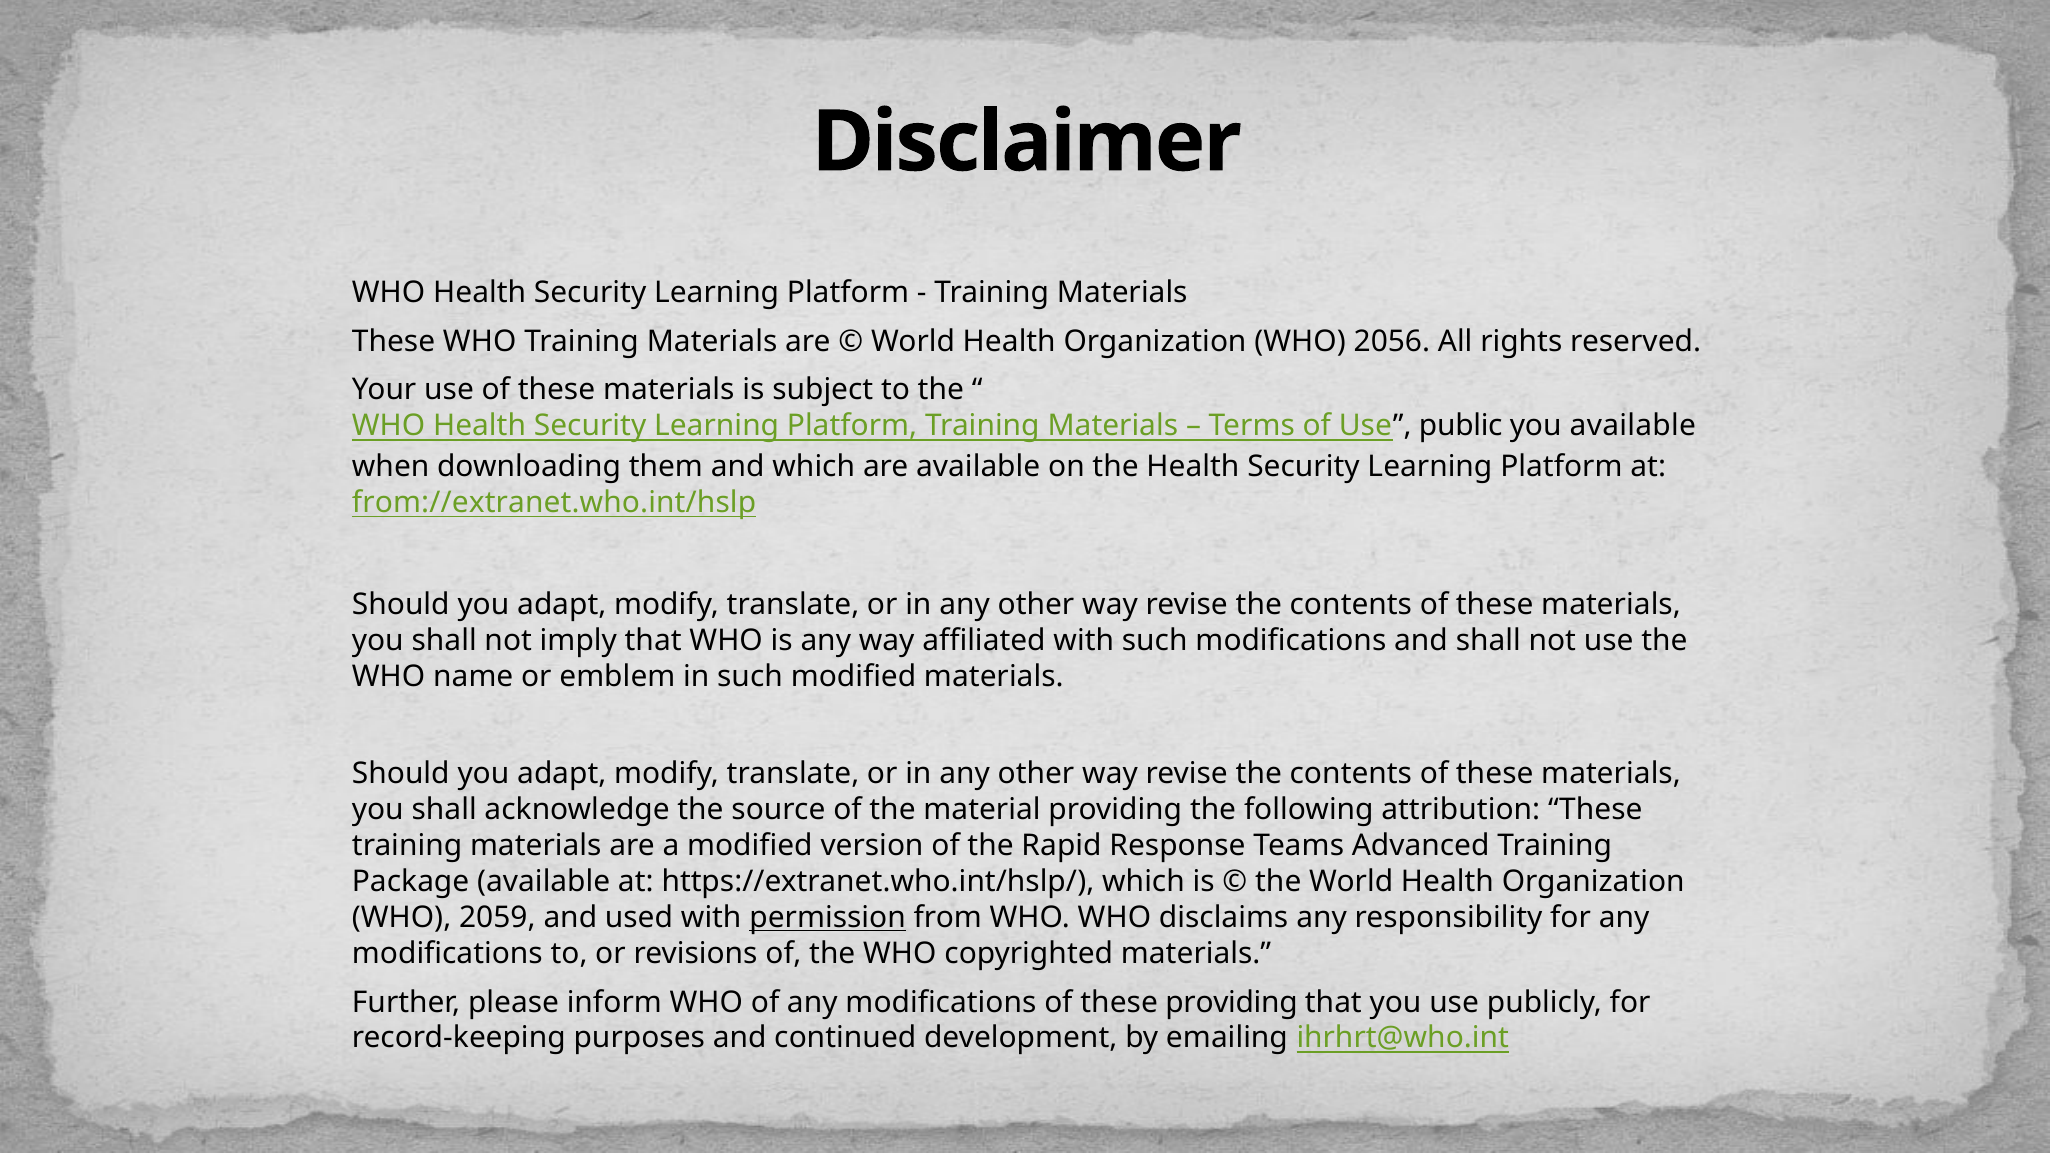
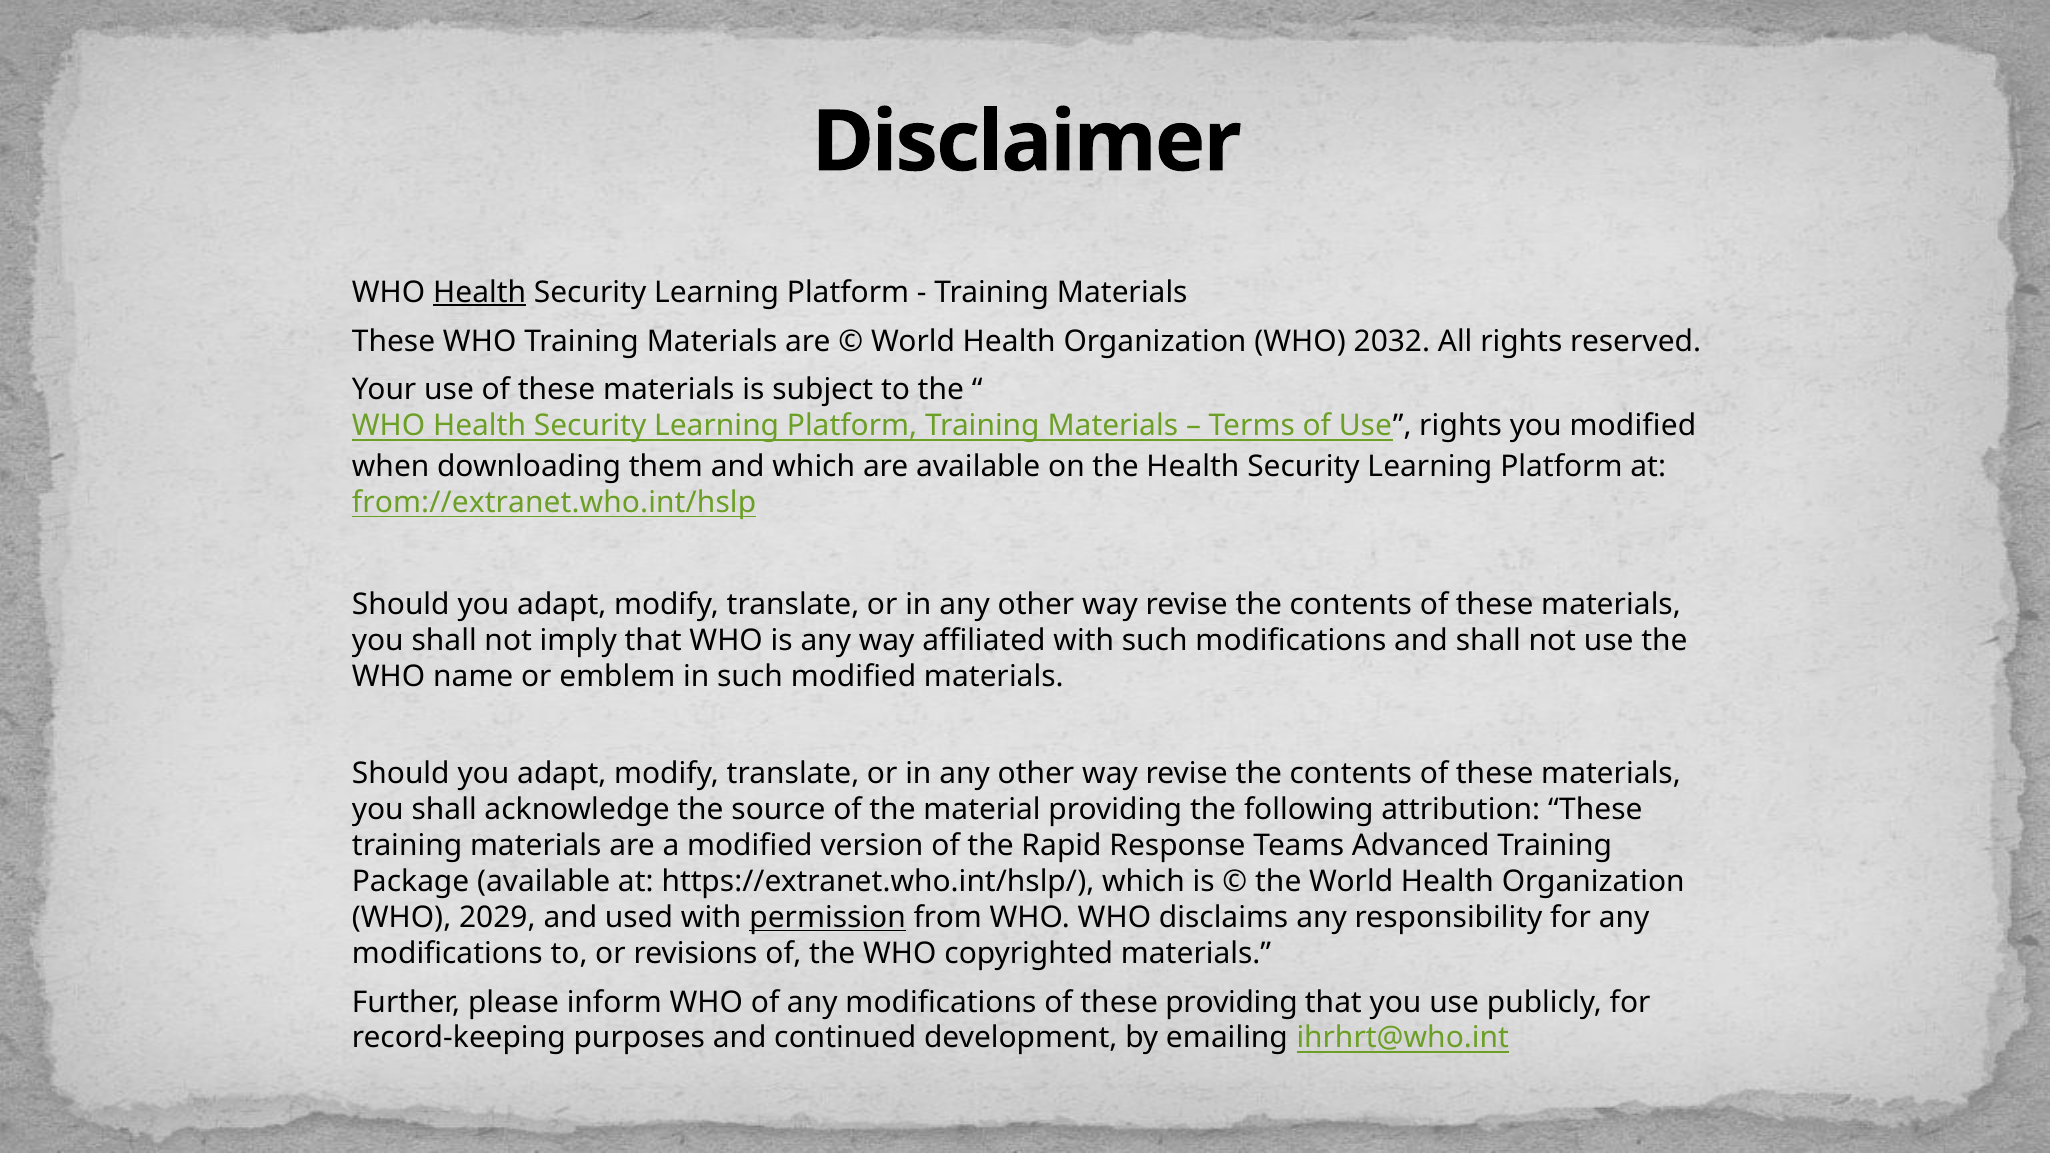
Health at (480, 293) underline: none -> present
2056: 2056 -> 2032
Use public: public -> rights
you available: available -> modified
2059: 2059 -> 2029
